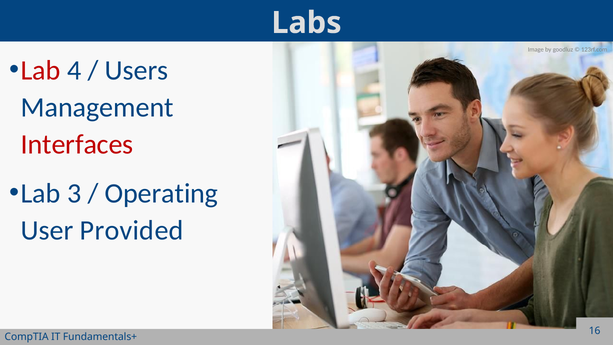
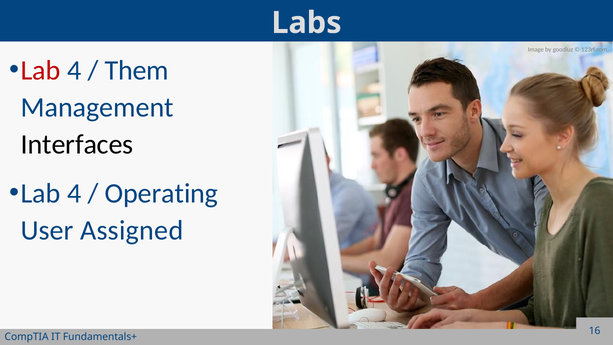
Users: Users -> Them
Interfaces colour: red -> black
3 at (74, 193): 3 -> 4
Provided: Provided -> Assigned
